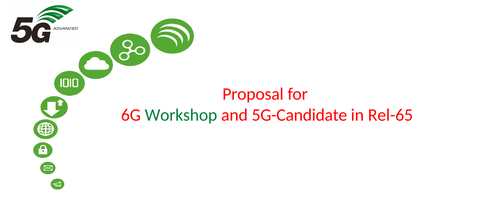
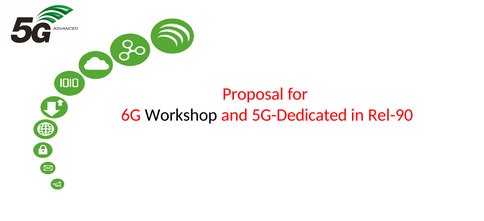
Workshop colour: green -> black
5G-Candidate: 5G-Candidate -> 5G-Dedicated
Rel-65: Rel-65 -> Rel-90
